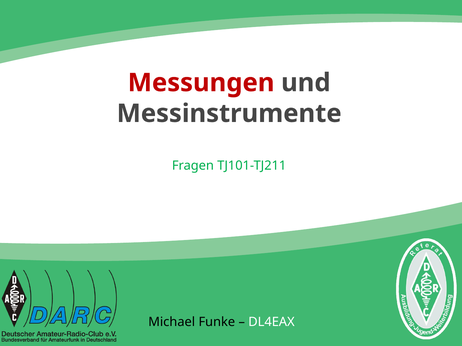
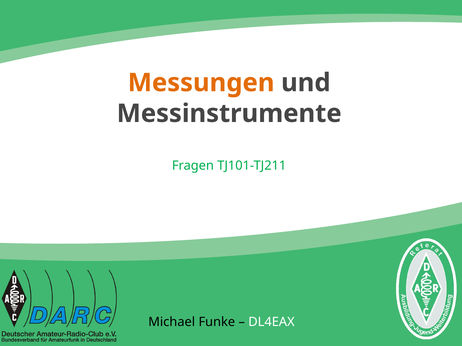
Messungen colour: red -> orange
